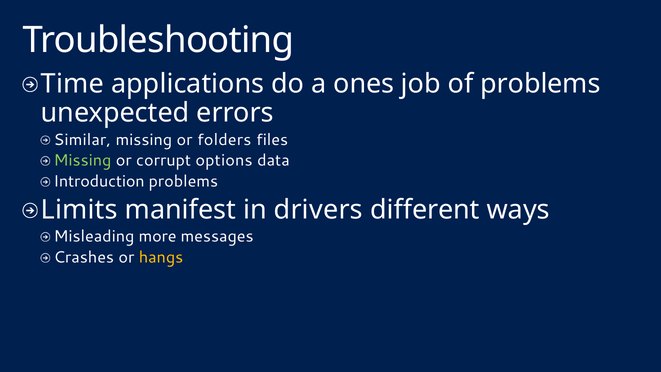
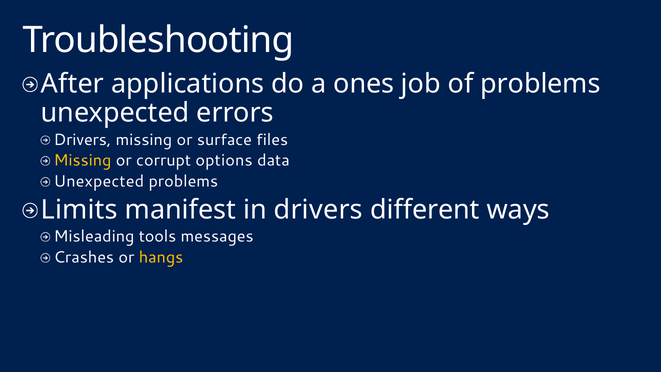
Time: Time -> After
Similar at (82, 140): Similar -> Drivers
folders: folders -> surface
Missing at (83, 160) colour: light green -> yellow
Introduction at (99, 181): Introduction -> Unexpected
more: more -> tools
